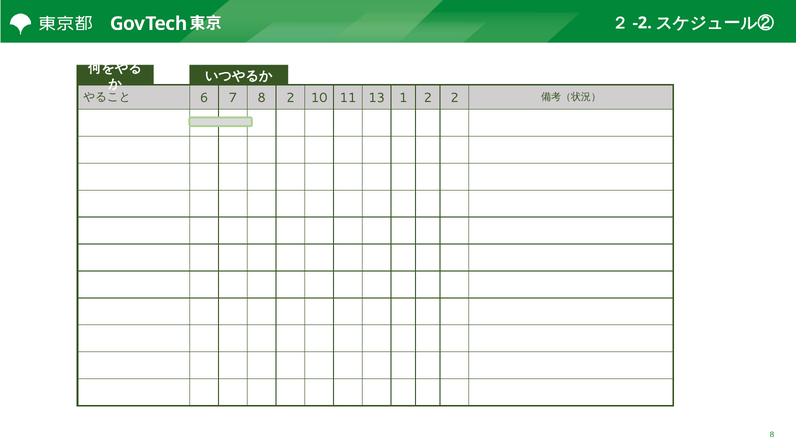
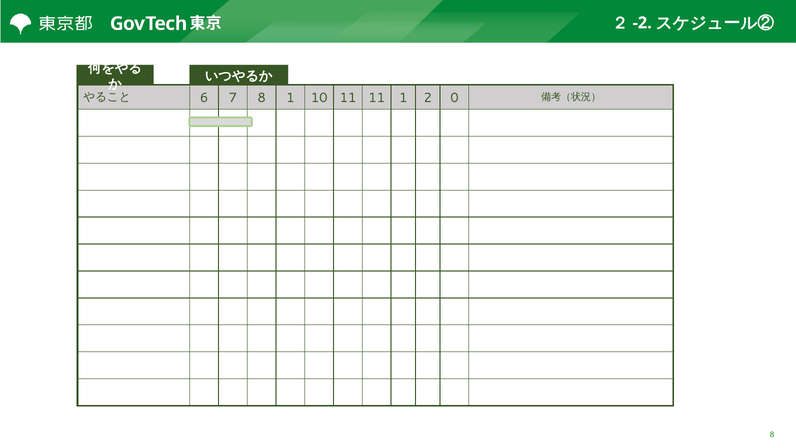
8 2: 2 -> 1
11 13: 13 -> 11
2 2: 2 -> 0
